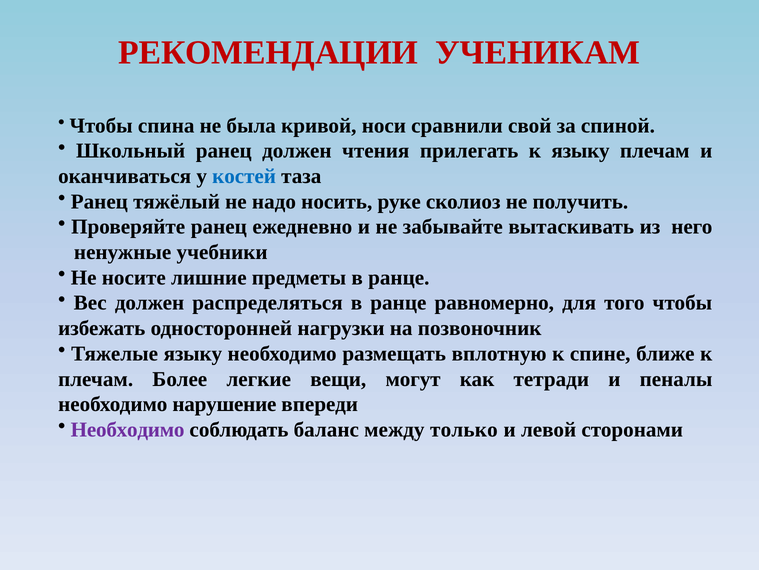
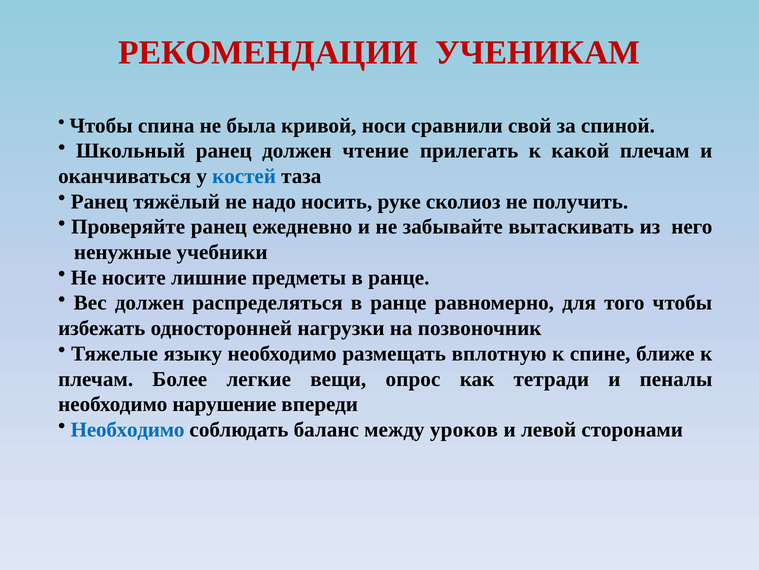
чтения: чтения -> чтение
к языку: языку -> какой
могут: могут -> опрос
Необходимо at (128, 429) colour: purple -> blue
только: только -> уроков
